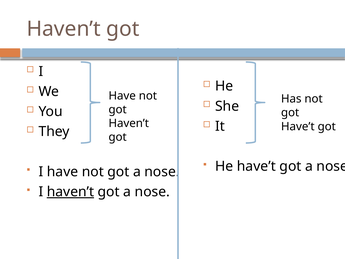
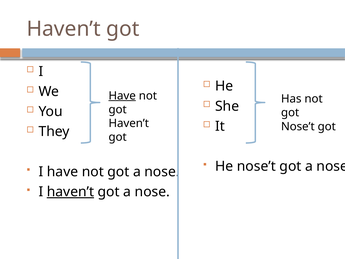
Have at (122, 96) underline: none -> present
Have’t at (298, 126): Have’t -> Nose’t
He have’t: have’t -> nose’t
